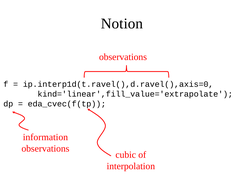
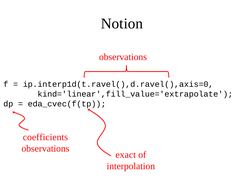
information: information -> coefficients
cubic: cubic -> exact
